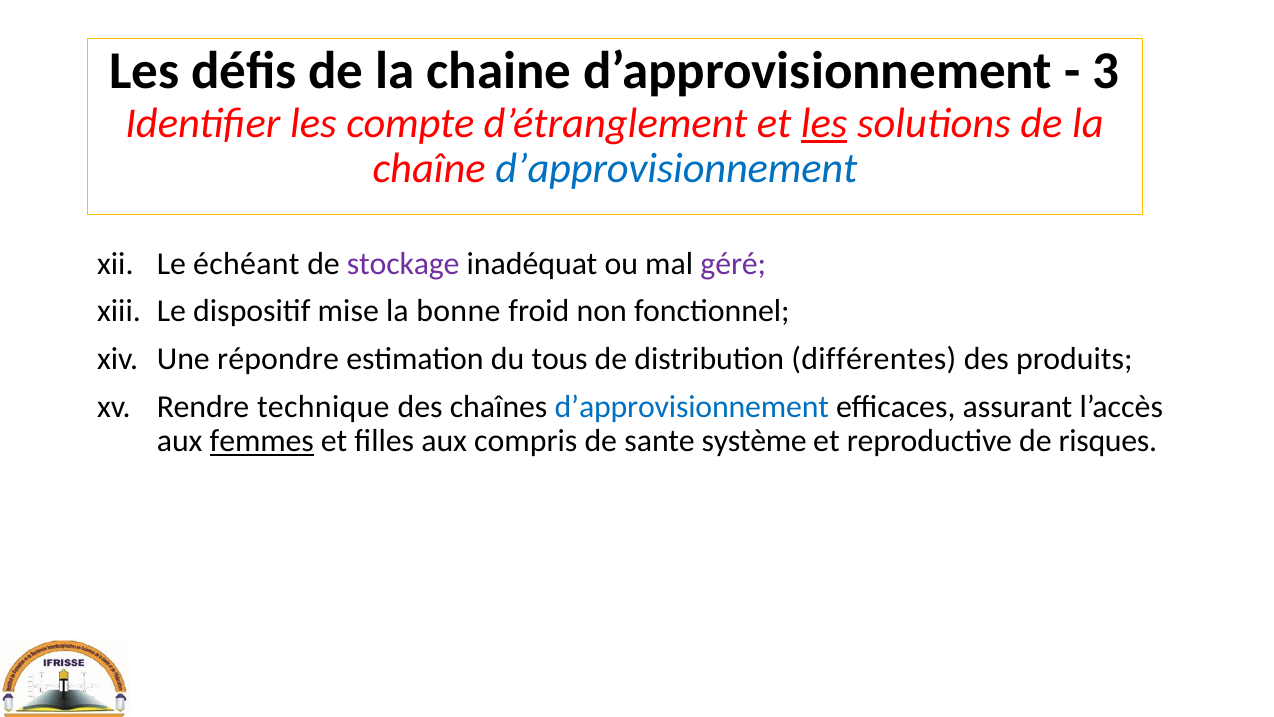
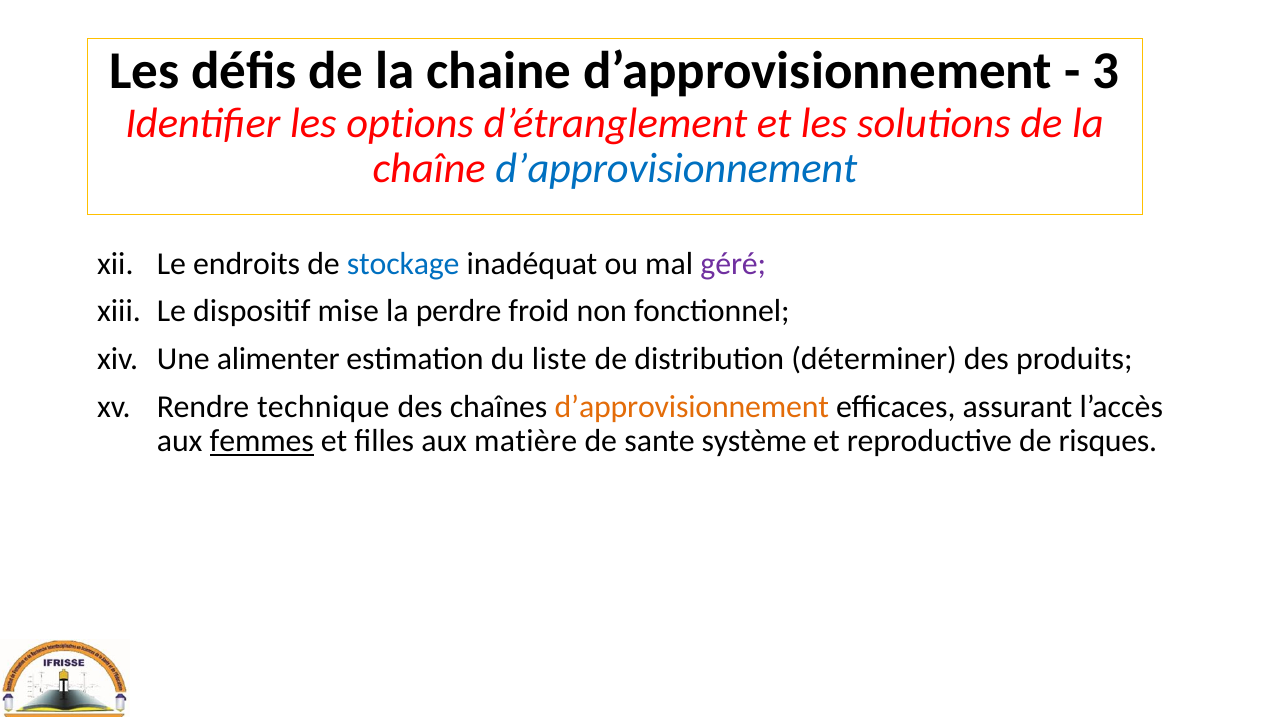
compte: compte -> options
les at (824, 123) underline: present -> none
échéant: échéant -> endroits
stockage colour: purple -> blue
bonne: bonne -> perdre
répondre: répondre -> alimenter
tous: tous -> liste
différentes: différentes -> déterminer
d’approvisionnement at (692, 407) colour: blue -> orange
compris: compris -> matière
